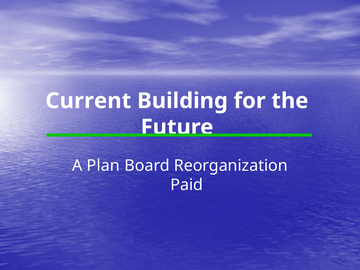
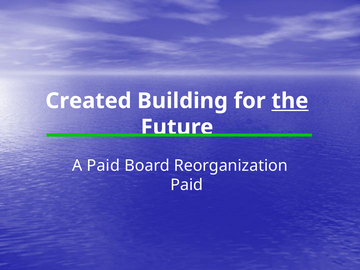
Current: Current -> Created
the underline: none -> present
A Plan: Plan -> Paid
